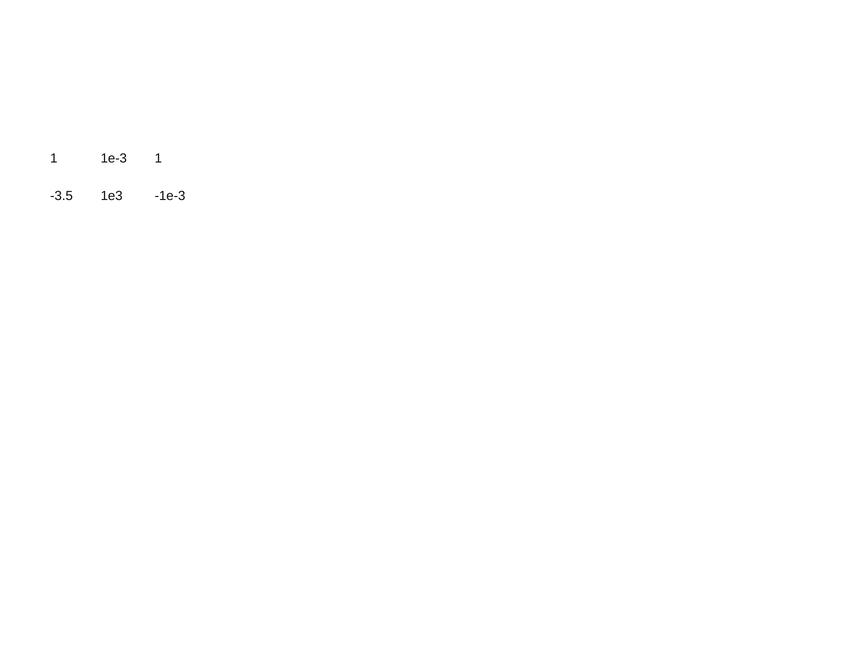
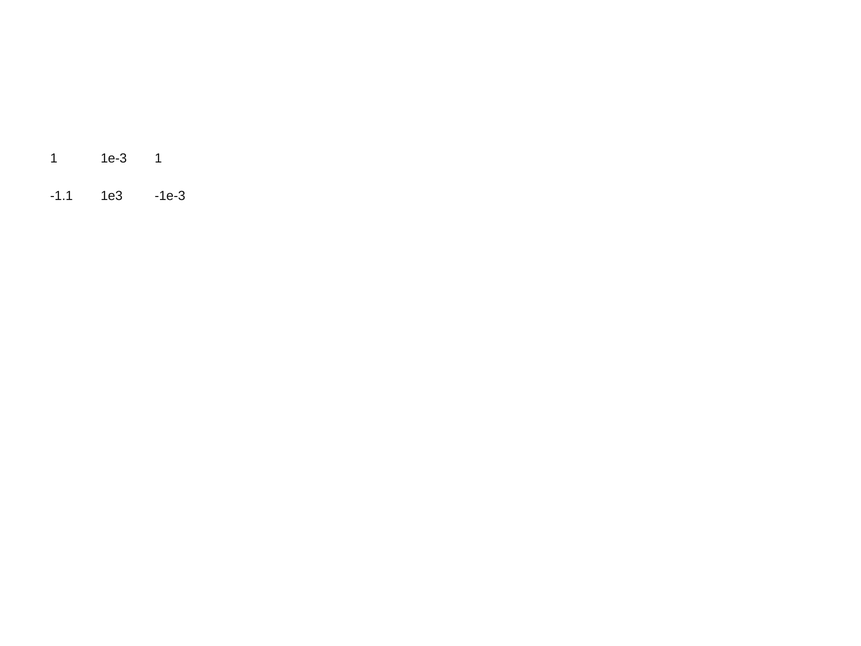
-3.5: -3.5 -> -1.1
